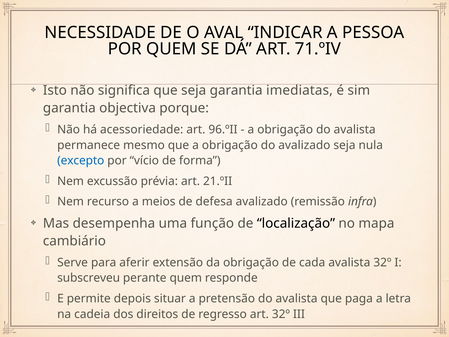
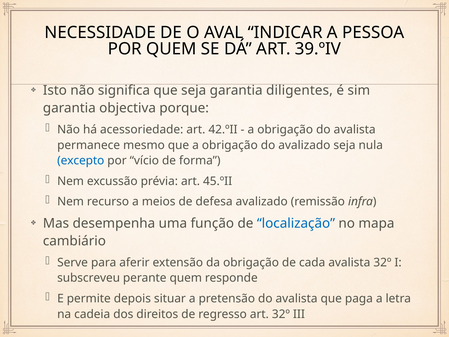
71.ºIV: 71.ºIV -> 39.ºIV
imediatas: imediatas -> diligentes
96.ºII: 96.ºII -> 42.ºII
21.ºII: 21.ºII -> 45.ºII
localização colour: black -> blue
